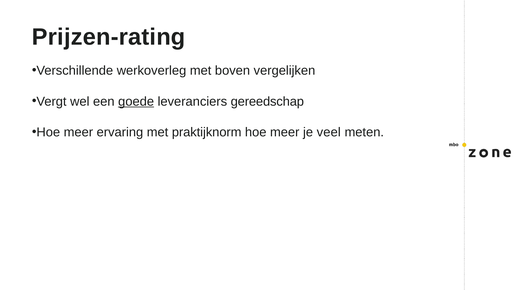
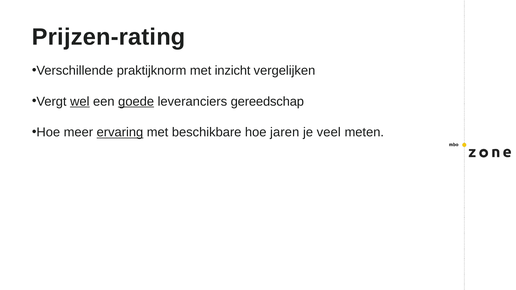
werkoverleg: werkoverleg -> praktijknorm
boven: boven -> inzicht
wel underline: none -> present
ervaring underline: none -> present
praktijknorm: praktijknorm -> beschikbare
meer at (285, 132): meer -> jaren
